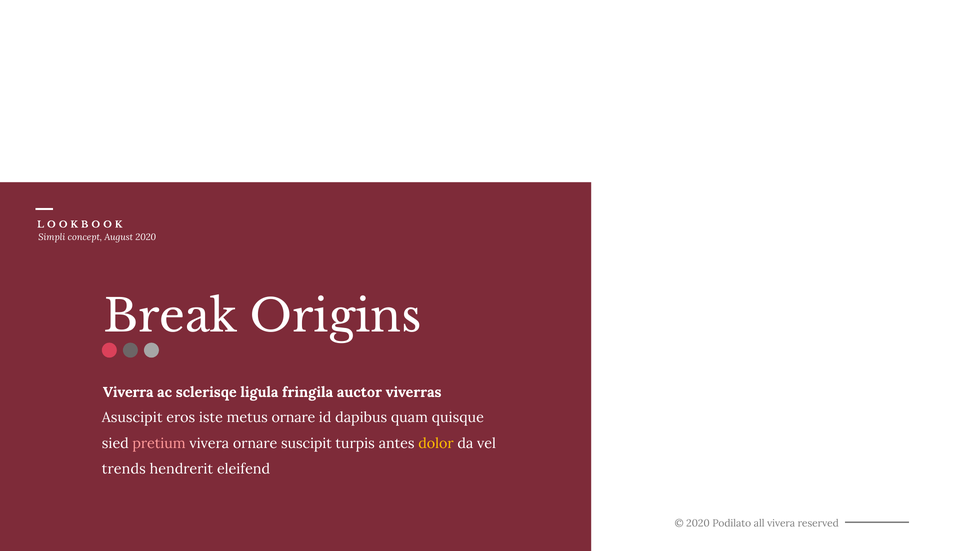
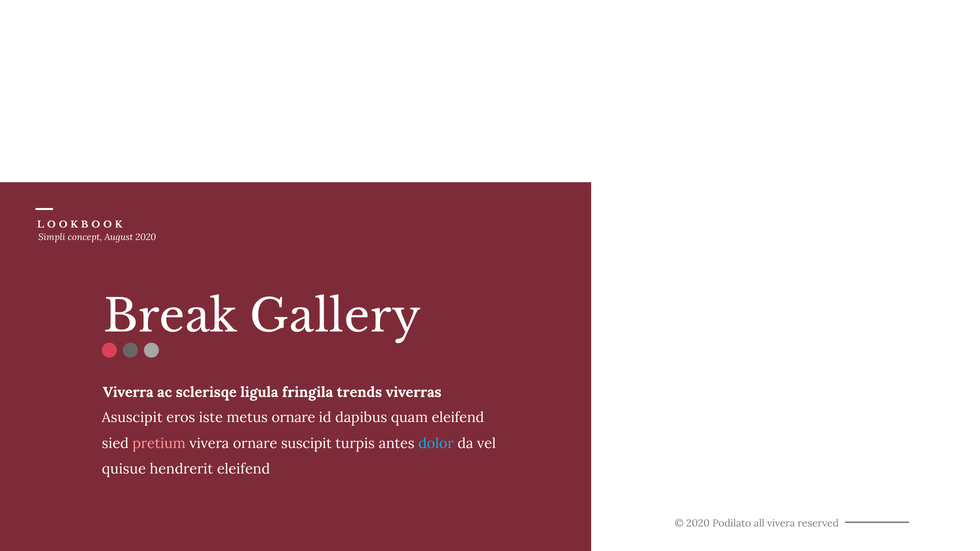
Origins: Origins -> Gallery
auctor: auctor -> trends
quam quisque: quisque -> eleifend
dolor colour: yellow -> light blue
trends: trends -> quisue
